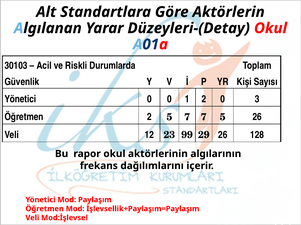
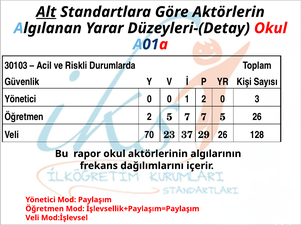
Alt underline: none -> present
12: 12 -> 70
99: 99 -> 37
